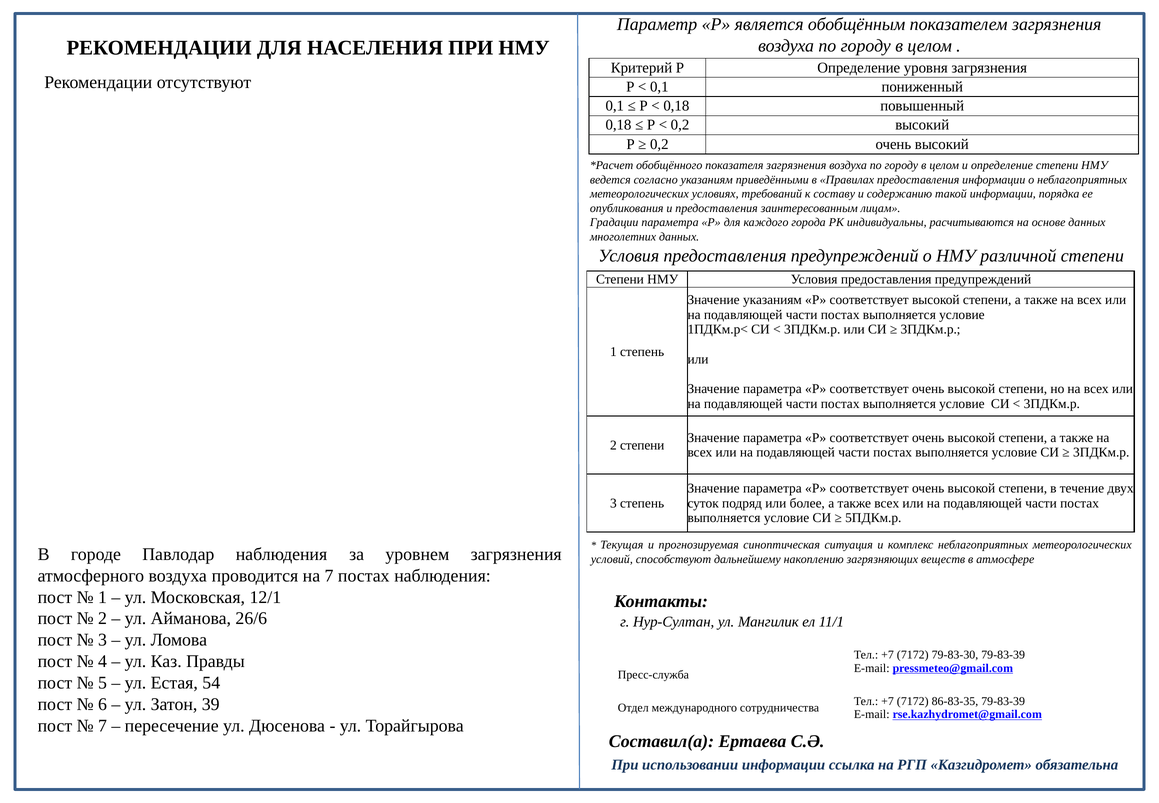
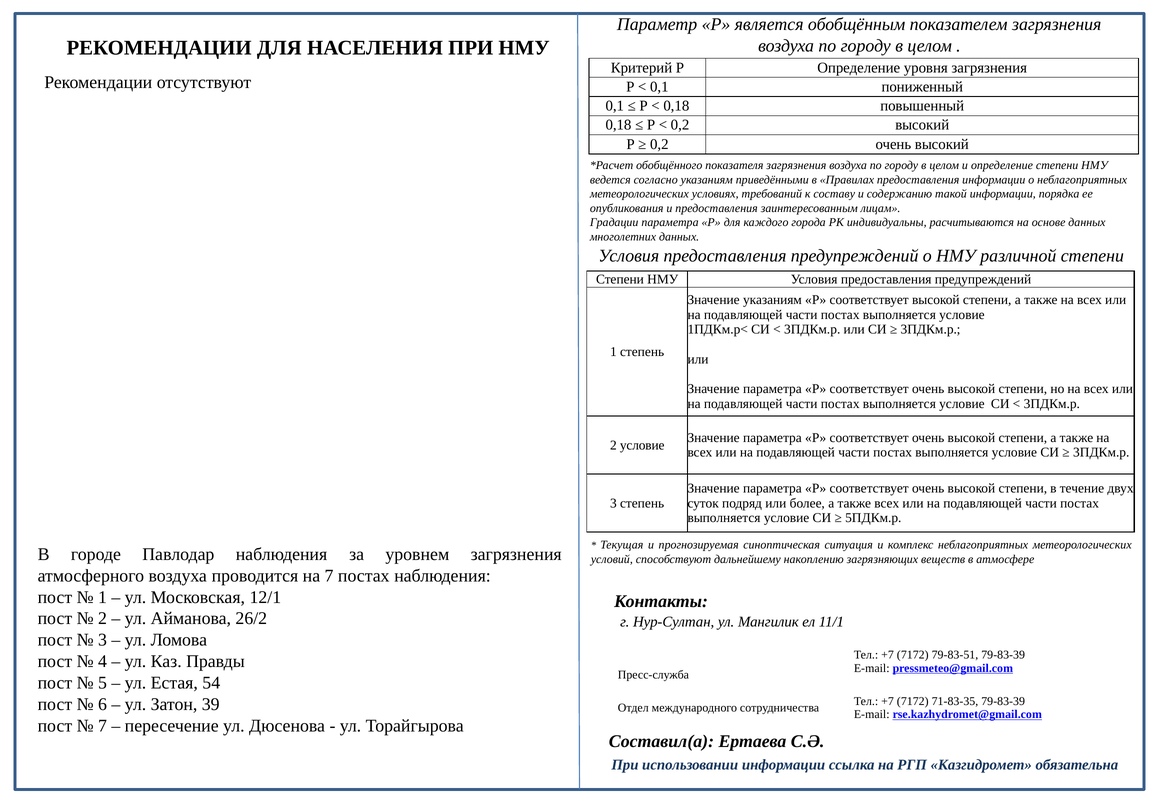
2 степени: степени -> условие
26/6: 26/6 -> 26/2
79-83-30: 79-83-30 -> 79-83-51
86-83-35: 86-83-35 -> 71-83-35
